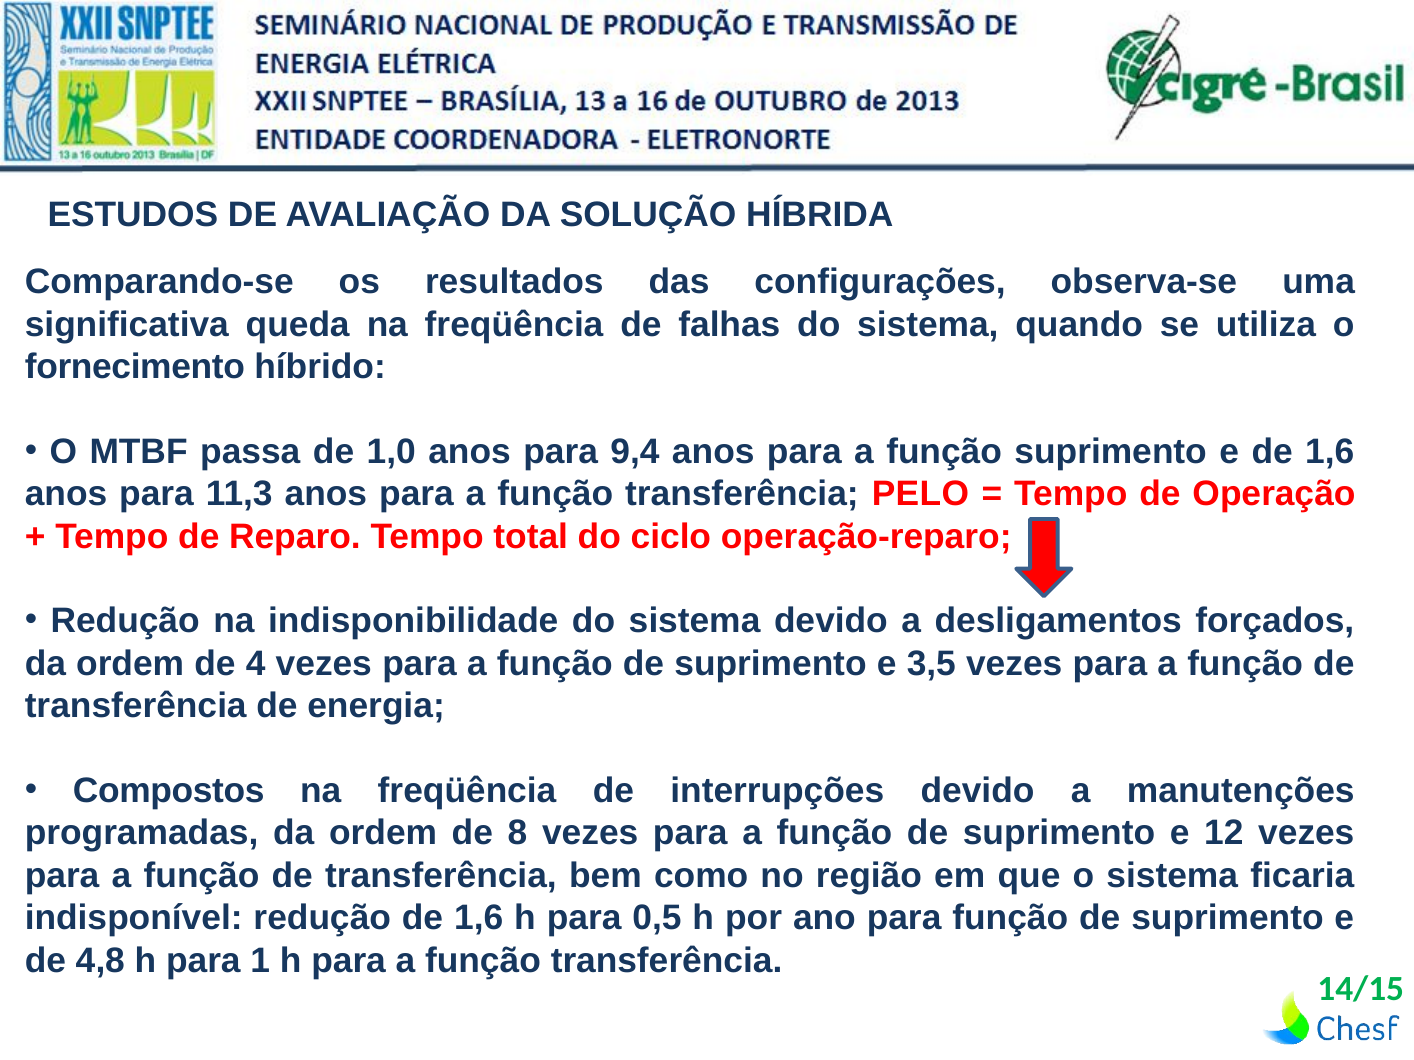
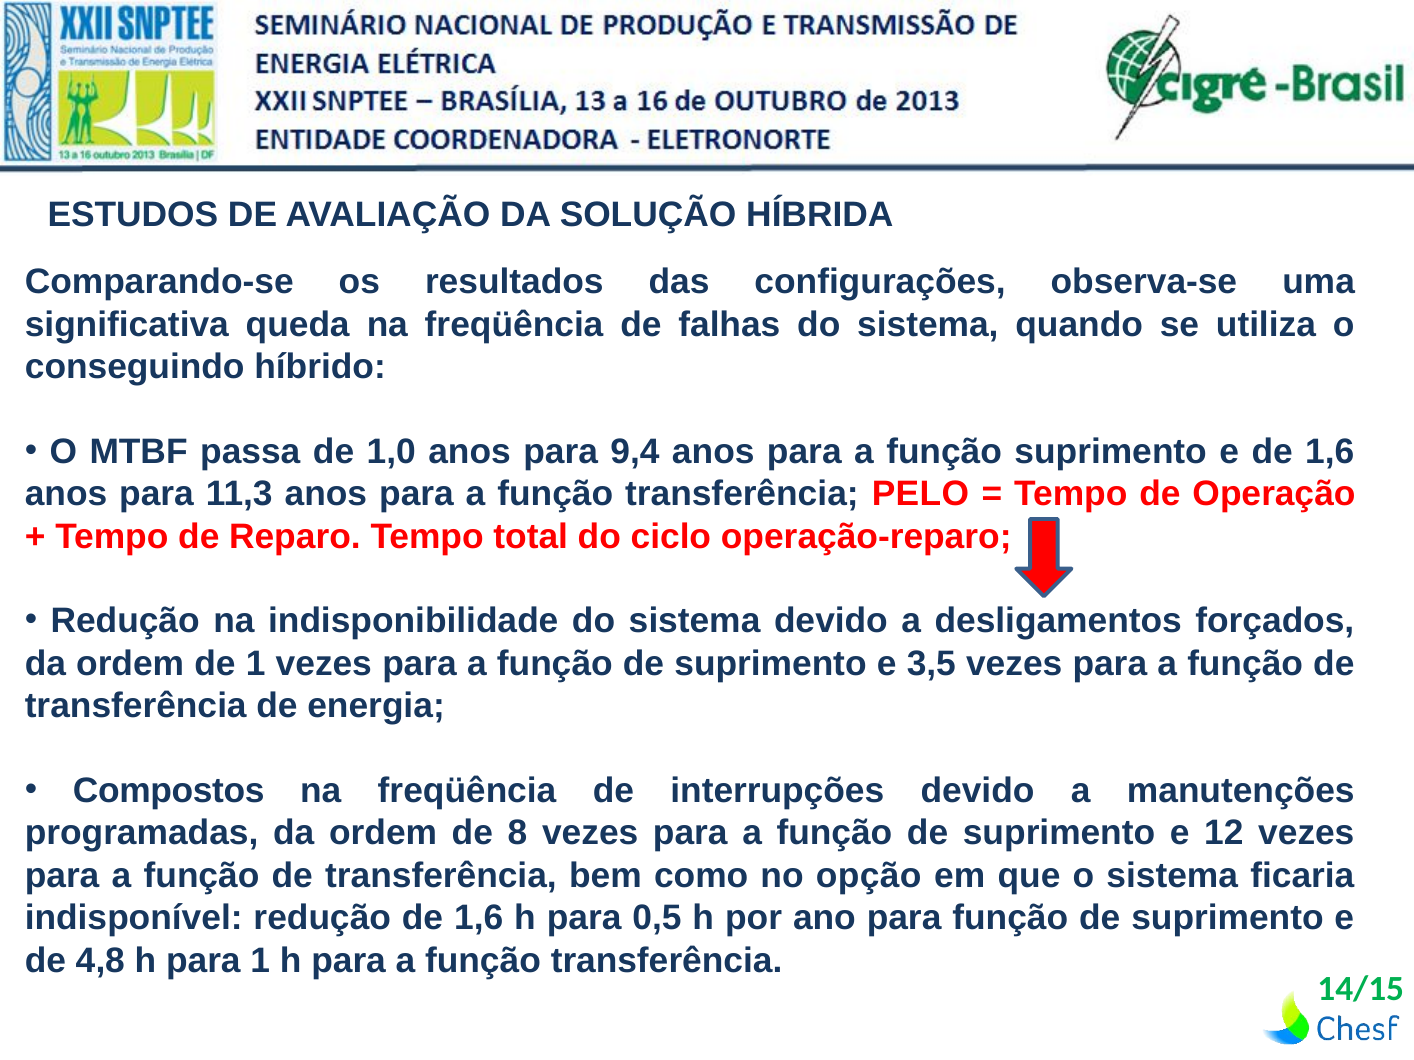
fornecimento: fornecimento -> conseguindo
de 4: 4 -> 1
região: região -> opção
